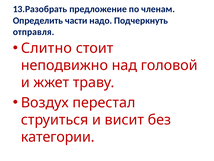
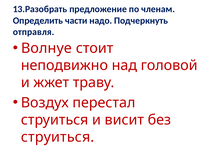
Слитно: Слитно -> Волнуе
категории at (58, 137): категории -> струиться
